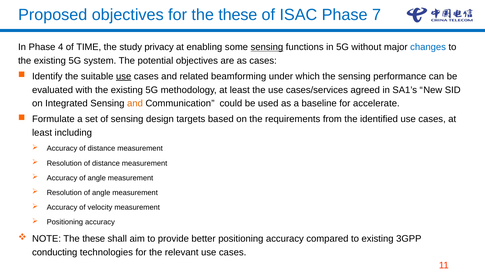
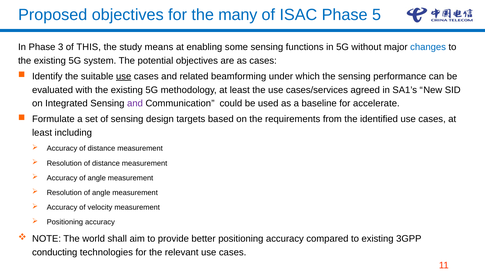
for the these: these -> many
7: 7 -> 5
4: 4 -> 3
TIME: TIME -> THIS
privacy: privacy -> means
sensing at (267, 47) underline: present -> none
and at (135, 103) colour: orange -> purple
NOTE The these: these -> world
